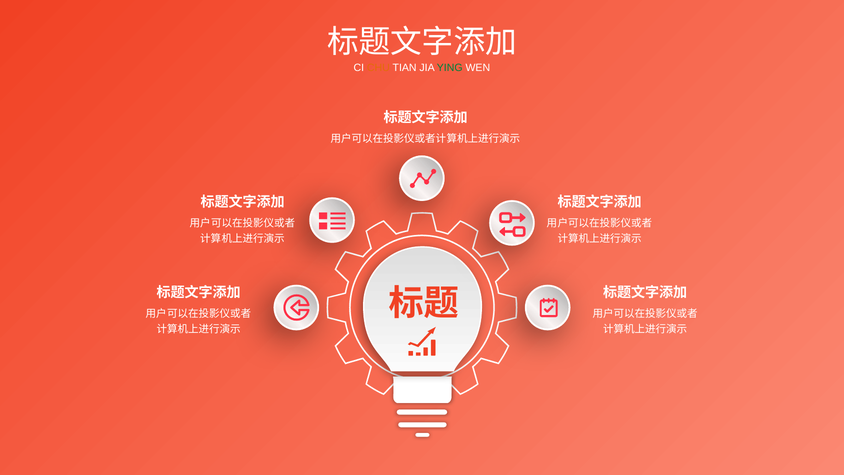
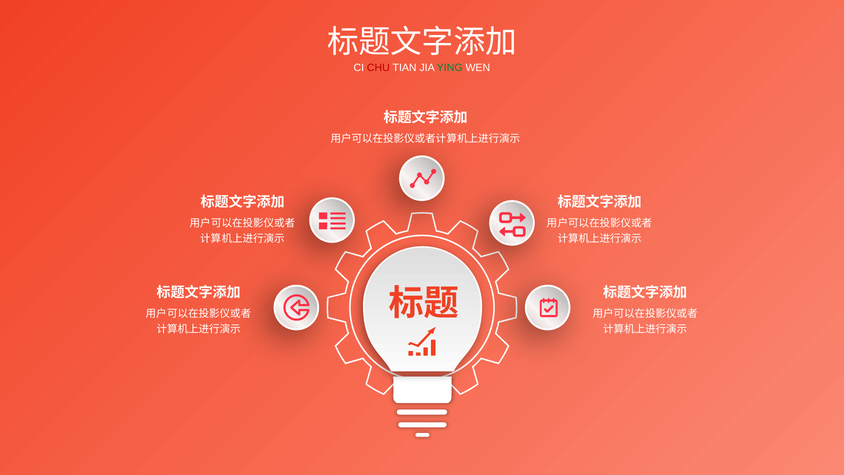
CHU colour: orange -> red
